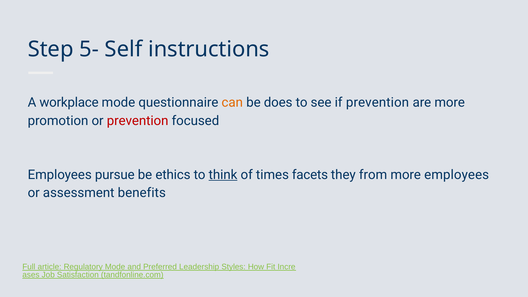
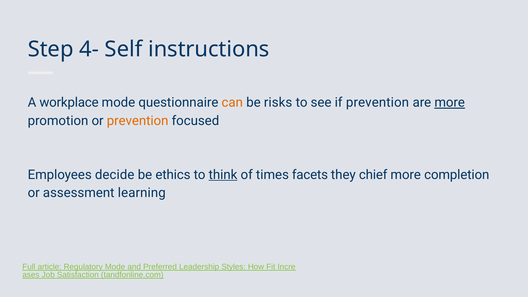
5-: 5- -> 4-
does: does -> risks
more at (450, 103) underline: none -> present
prevention at (138, 121) colour: red -> orange
pursue: pursue -> decide
from: from -> chief
more employees: employees -> completion
benefits: benefits -> learning
